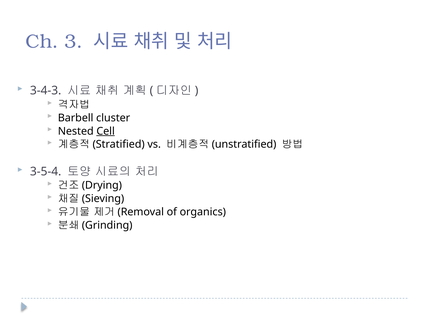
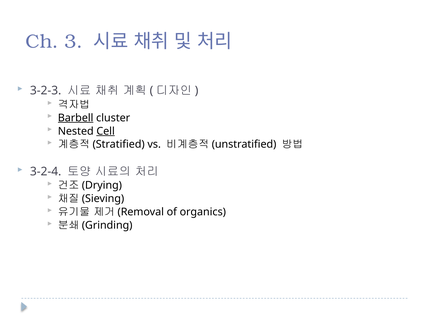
3-4-3: 3-4-3 -> 3-2-3
Barbell underline: none -> present
3-5-4: 3-5-4 -> 3-2-4
